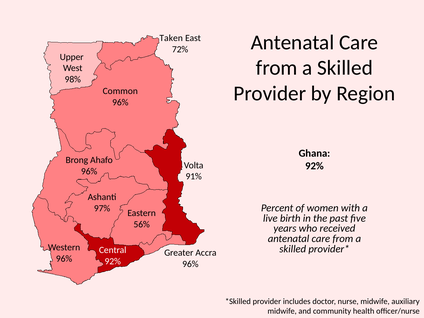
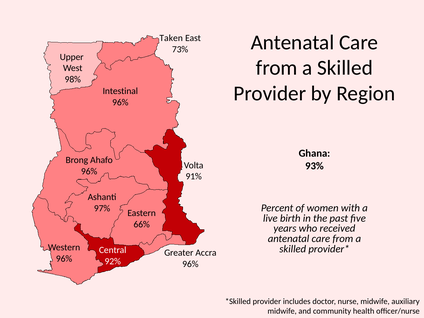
72%: 72% -> 73%
Common: Common -> Intestinal
92% at (314, 166): 92% -> 93%
56%: 56% -> 66%
